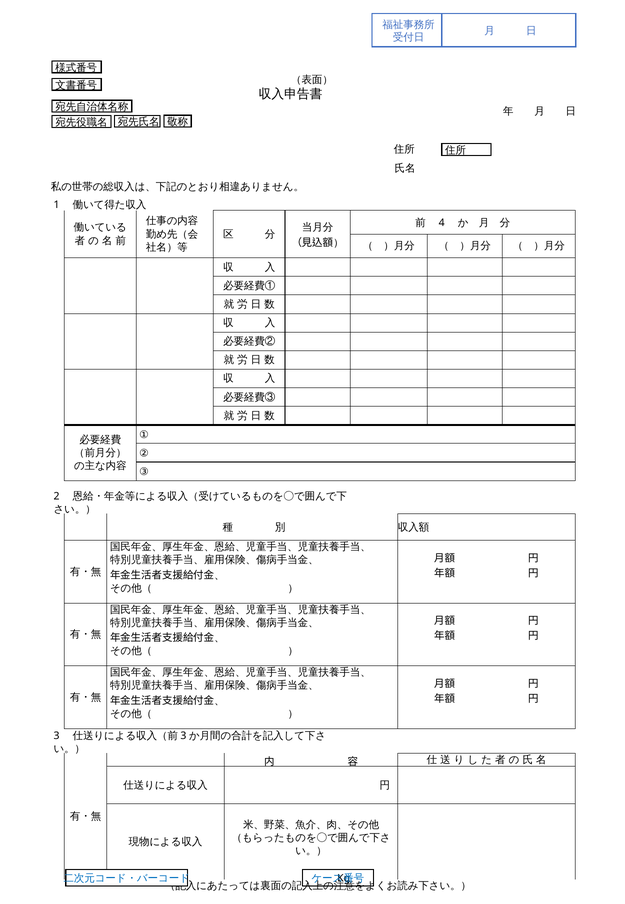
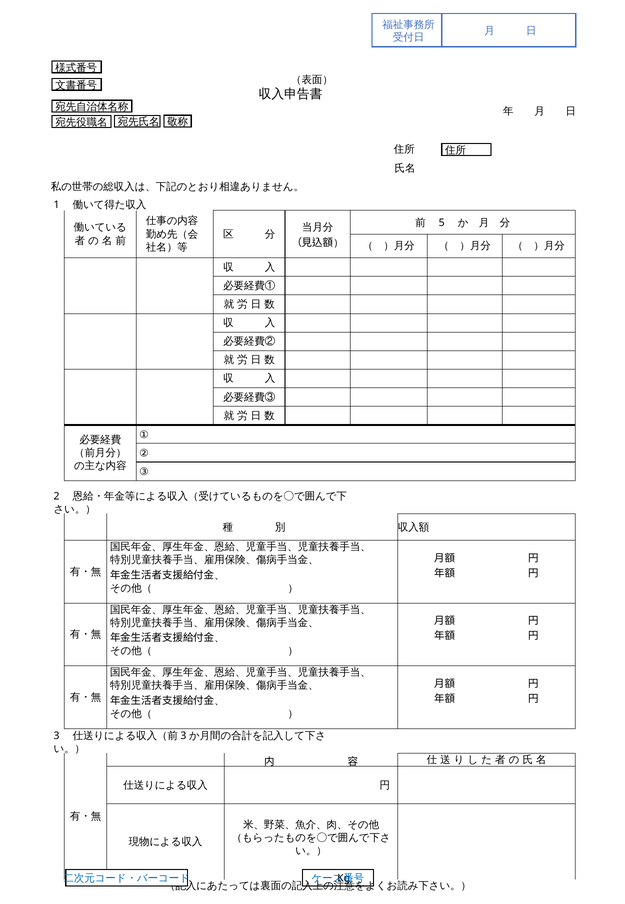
4: 4 -> 5
